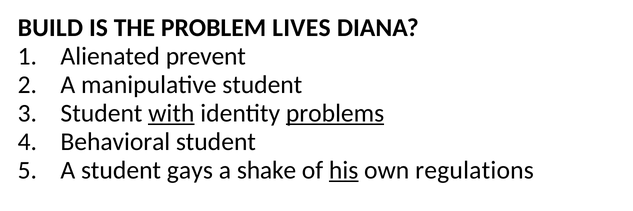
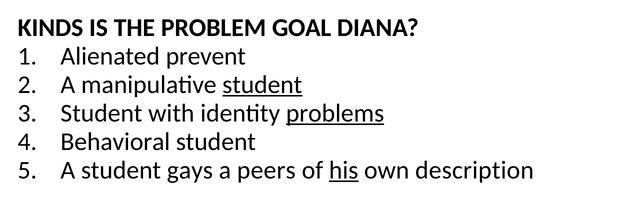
BUILD: BUILD -> KINDS
LIVES: LIVES -> GOAL
student at (262, 85) underline: none -> present
with underline: present -> none
shake: shake -> peers
regulations: regulations -> description
